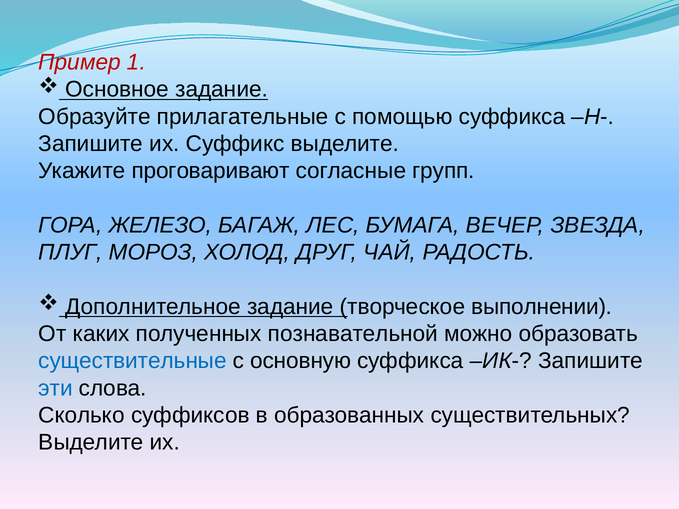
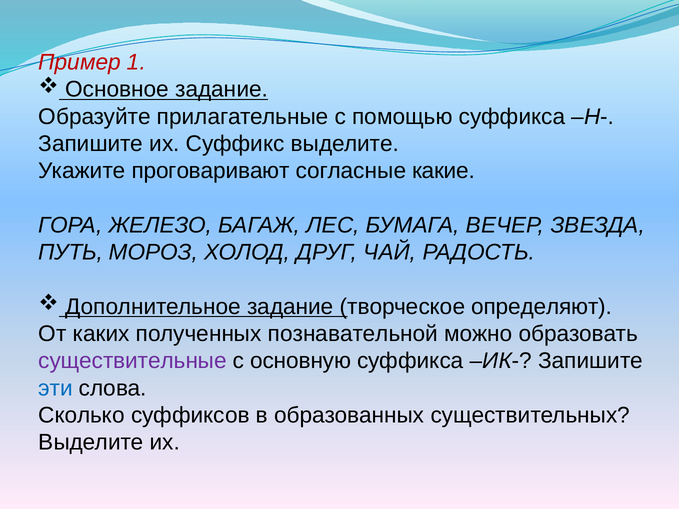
групп: групп -> какие
ПЛУГ: ПЛУГ -> ПУТЬ
выполнении: выполнении -> определяют
существительные colour: blue -> purple
